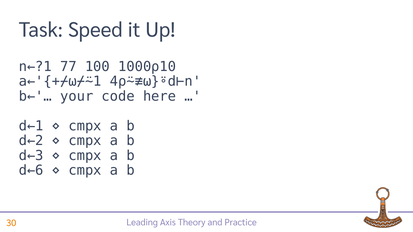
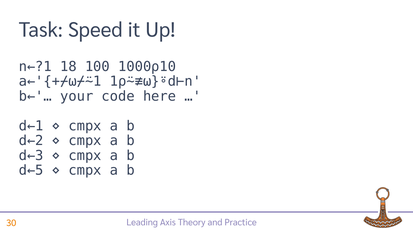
77: 77 -> 18
4⍴⍨≢⍵}⍤d⊢n: 4⍴⍨≢⍵}⍤d⊢n -> 1⍴⍨≢⍵}⍤d⊢n
d←6: d←6 -> d←5
